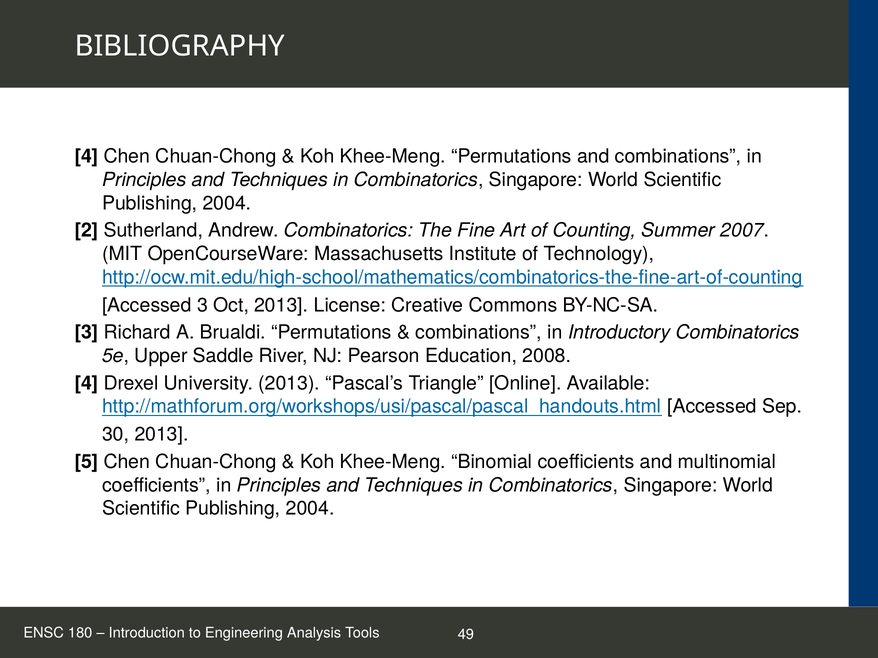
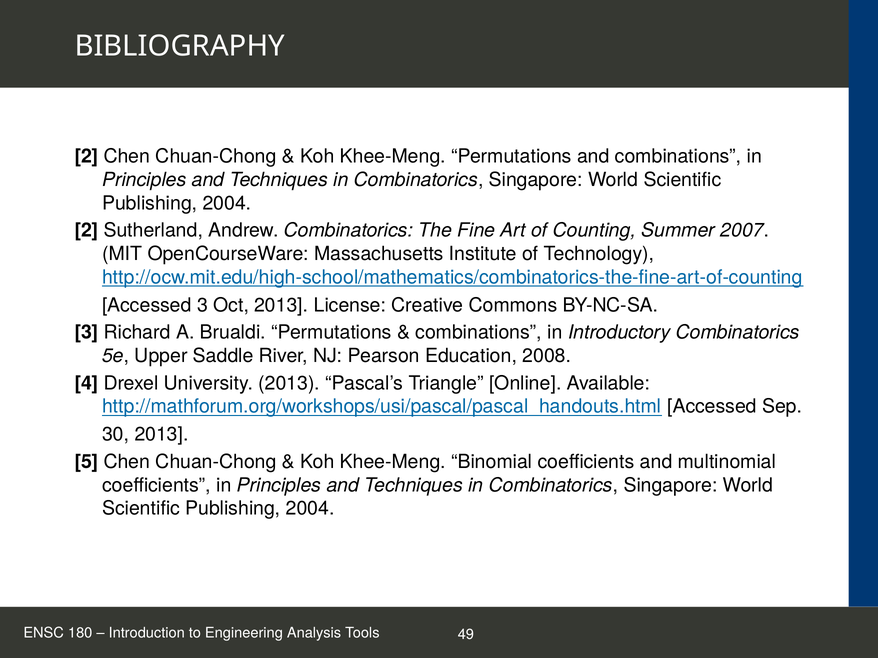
4 at (87, 156): 4 -> 2
